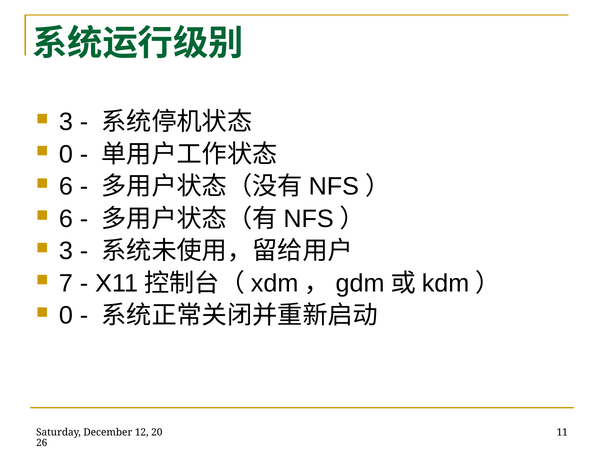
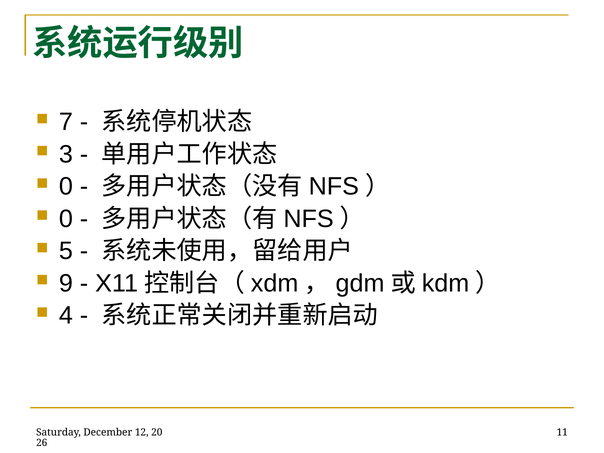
3 at (66, 122): 3 -> 7
0 at (66, 154): 0 -> 3
6 at (66, 187): 6 -> 0
6 at (66, 219): 6 -> 0
3 at (66, 251): 3 -> 5
7: 7 -> 9
0 at (66, 315): 0 -> 4
